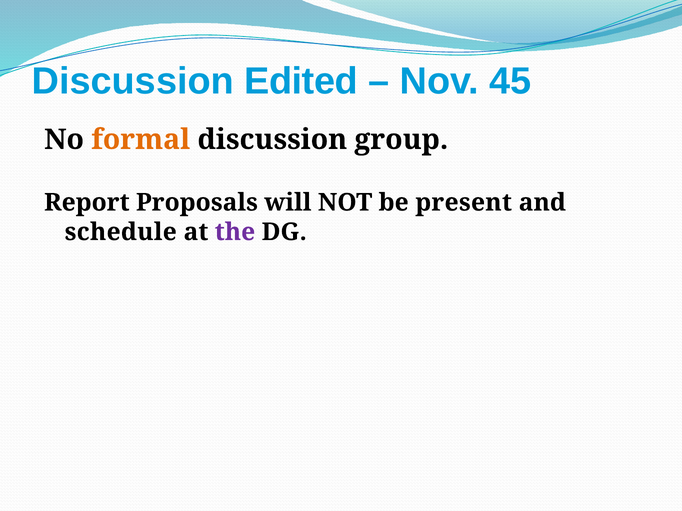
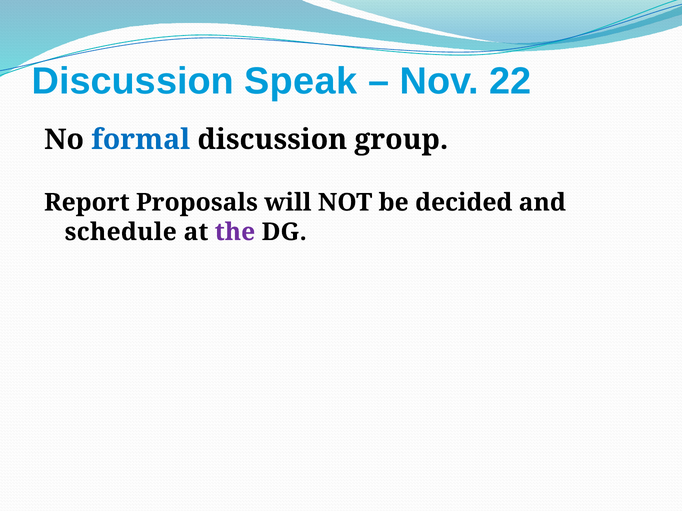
Edited: Edited -> Speak
45: 45 -> 22
formal colour: orange -> blue
present: present -> decided
